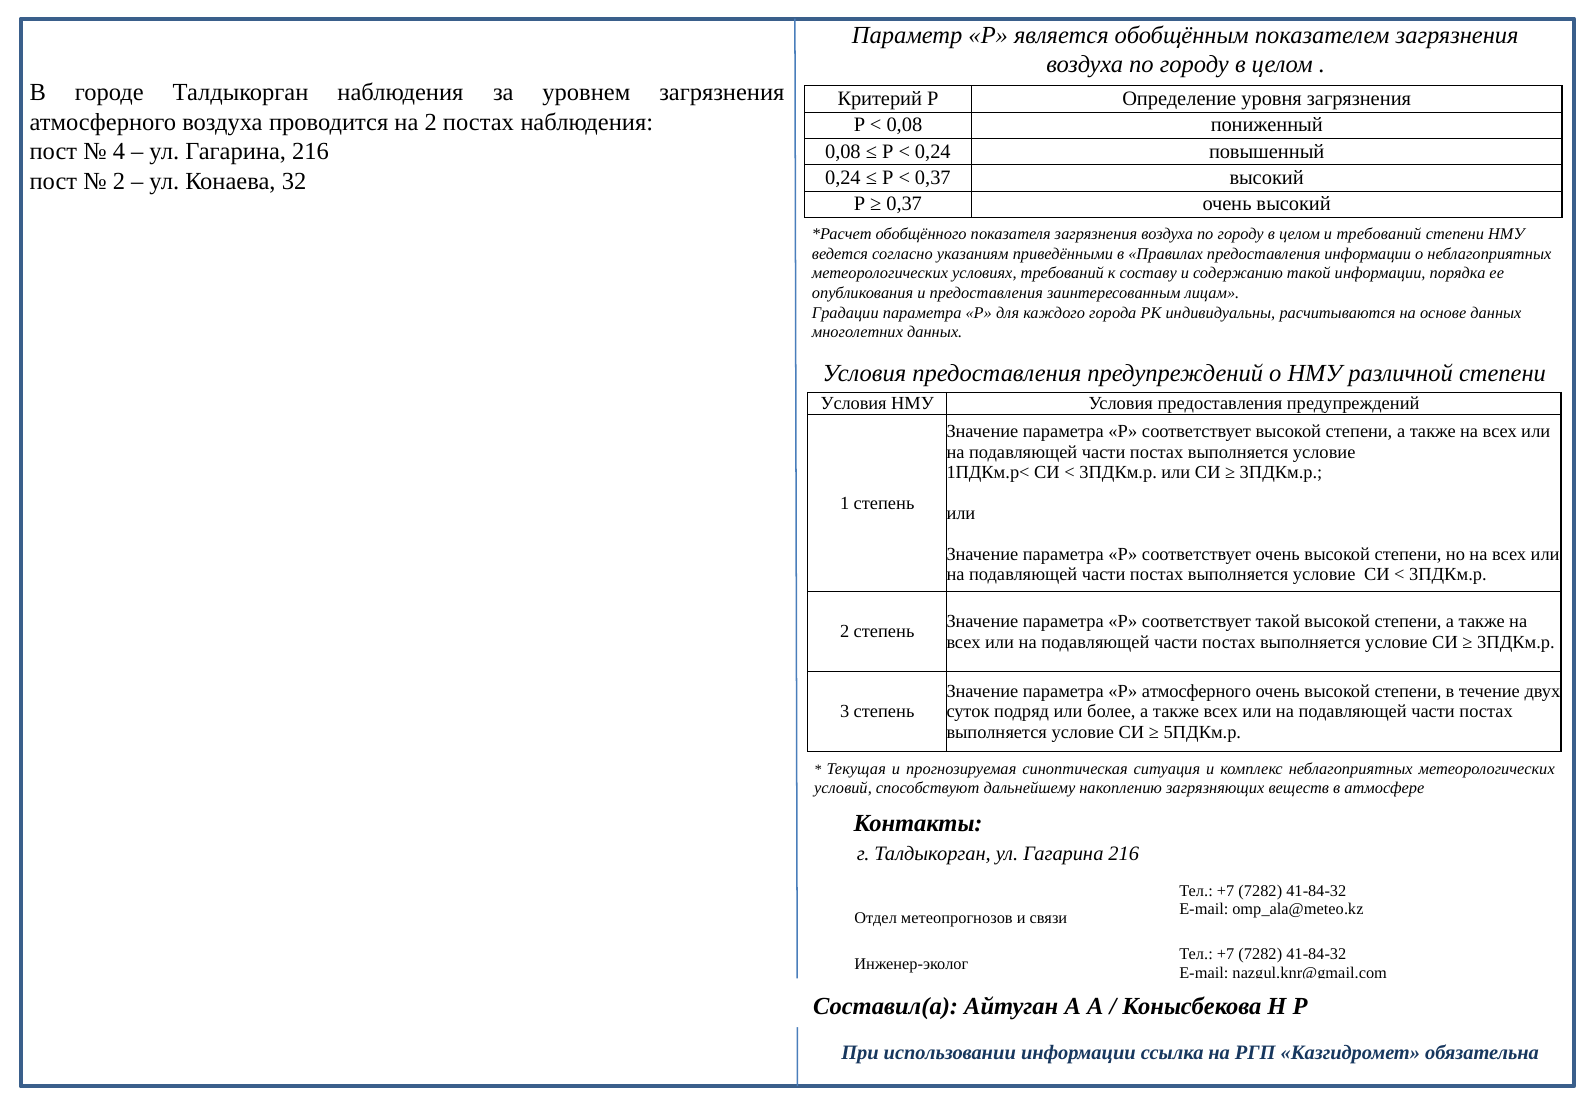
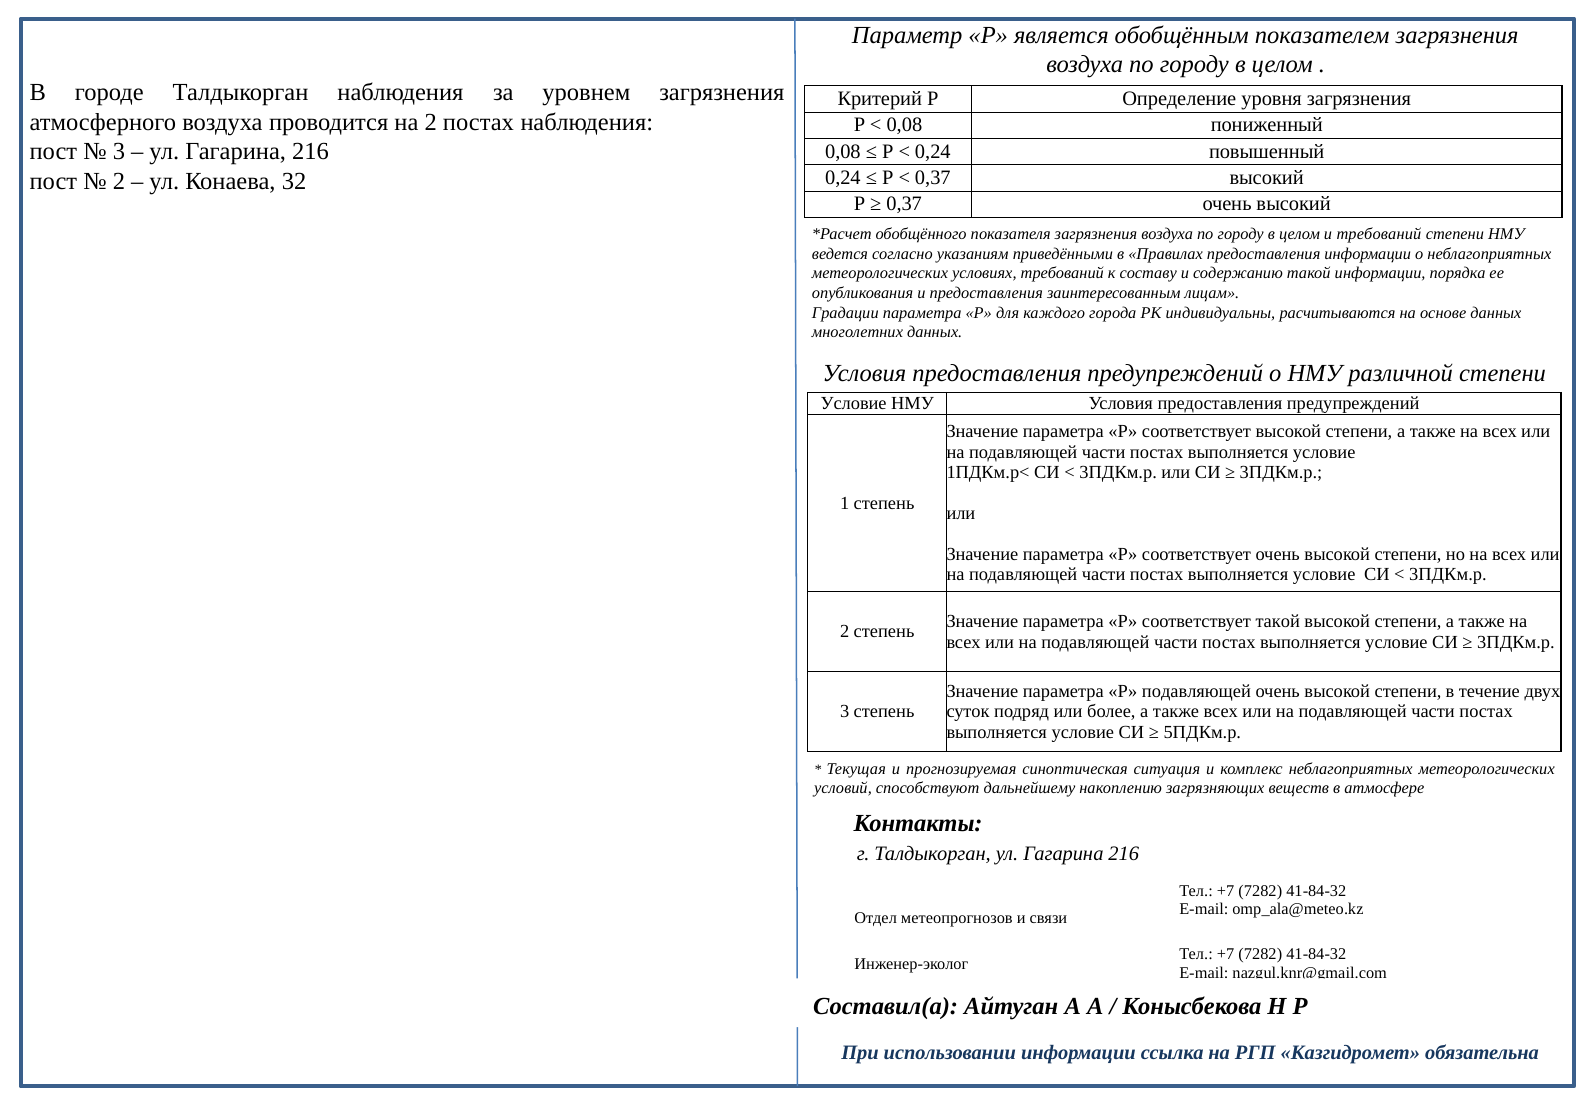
4 at (119, 152): 4 -> 3
Условия at (854, 403): Условия -> Условие
Р атмосферного: атмосферного -> подавляющей
